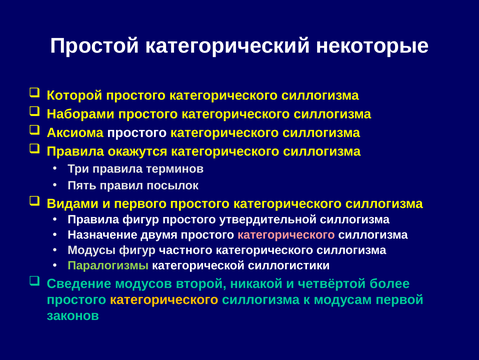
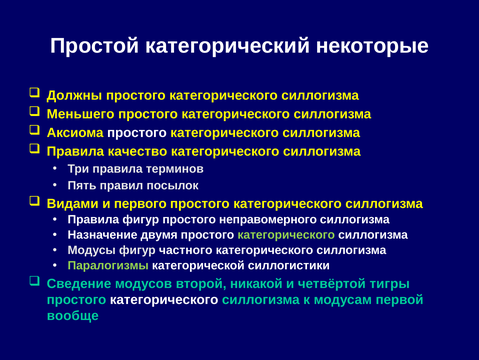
Которой: Которой -> Должны
Наборами: Наборами -> Меньшего
окажутся: окажутся -> качество
утвердительной: утвердительной -> неправомерного
категорического at (286, 234) colour: pink -> light green
более: более -> тигры
категорического at (164, 299) colour: yellow -> white
законов: законов -> вообще
